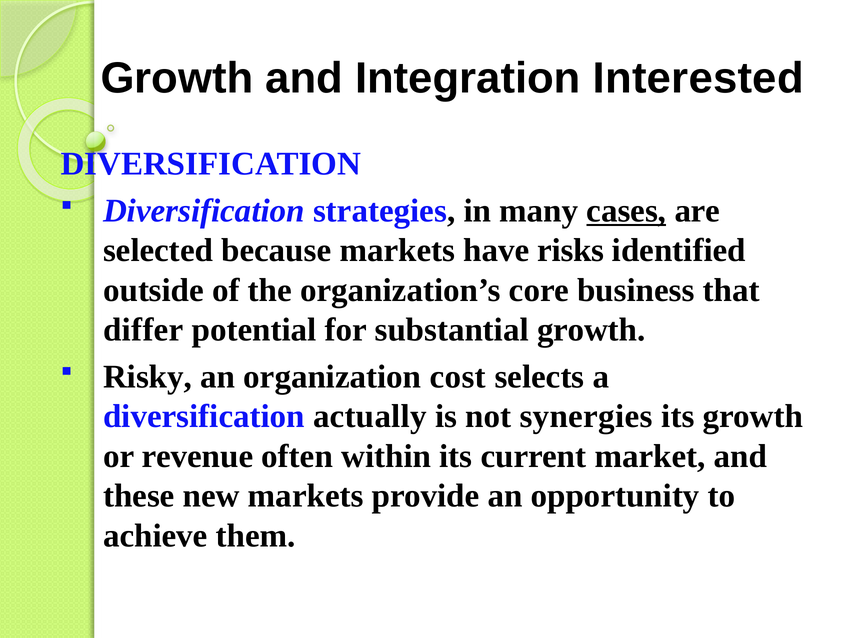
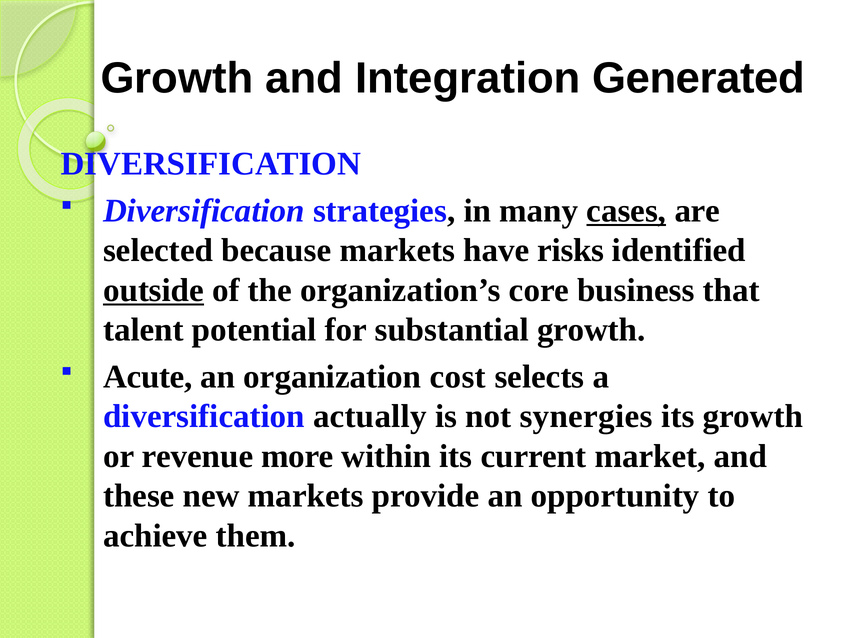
Interested: Interested -> Generated
outside underline: none -> present
differ: differ -> talent
Risky: Risky -> Acute
often: often -> more
